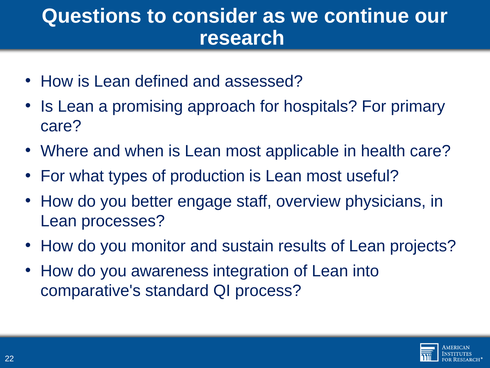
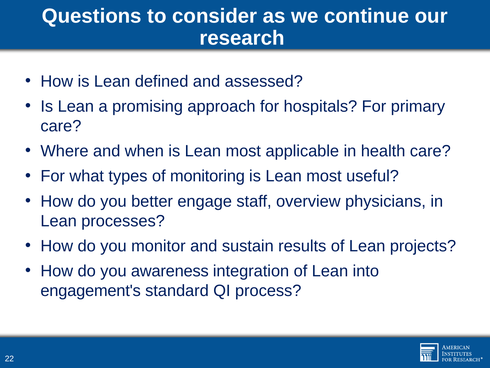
production: production -> monitoring
comparative's: comparative's -> engagement's
